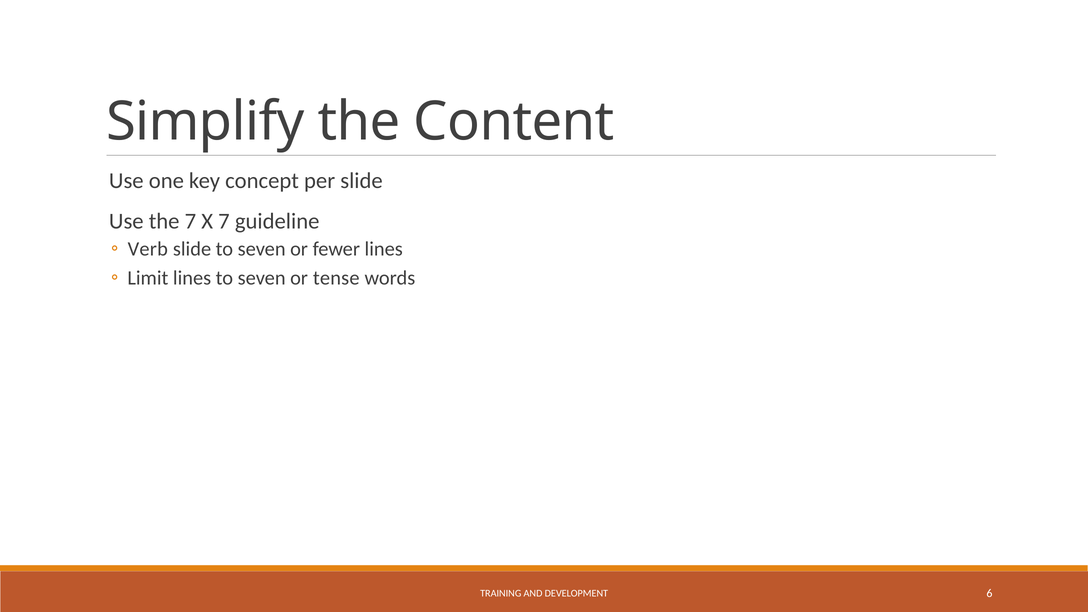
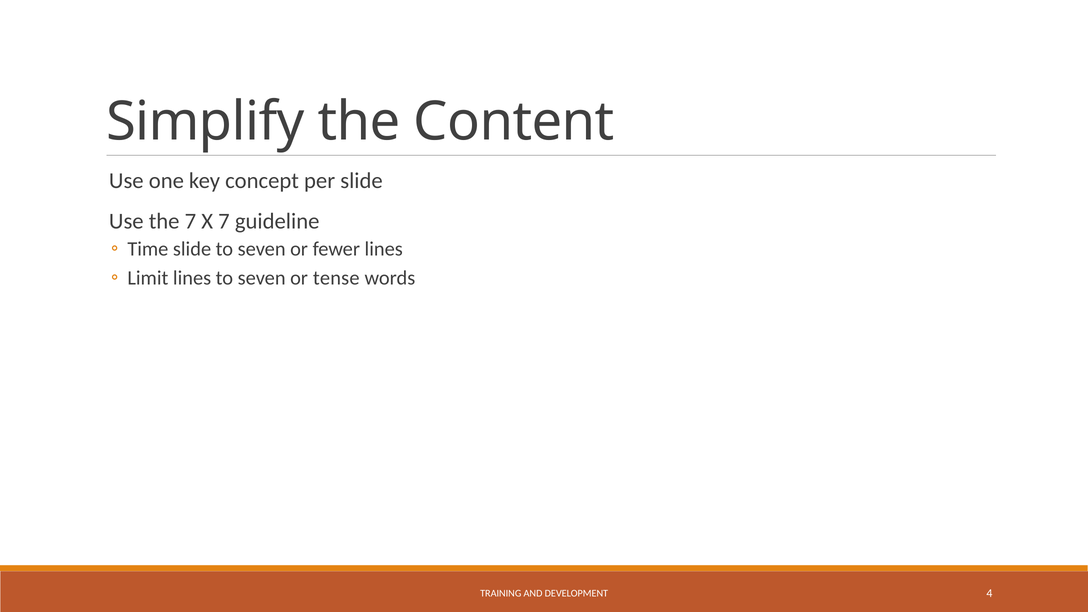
Verb: Verb -> Time
6: 6 -> 4
